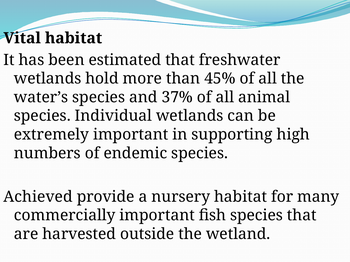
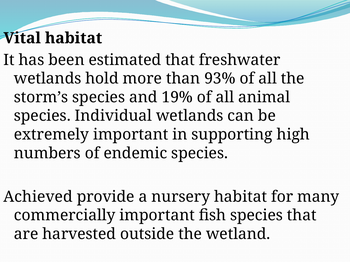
45%: 45% -> 93%
water’s: water’s -> storm’s
37%: 37% -> 19%
